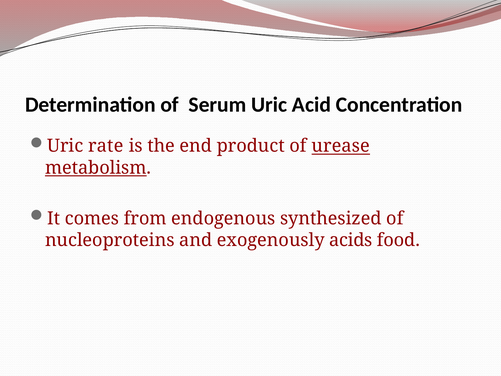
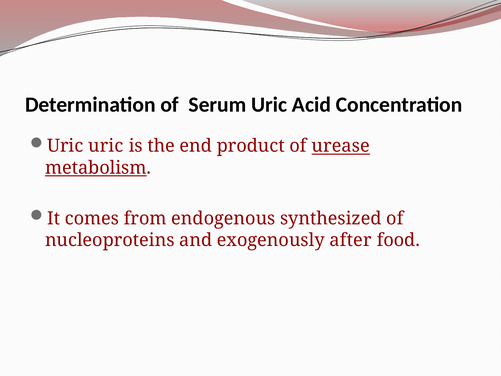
Uric rate: rate -> uric
acids: acids -> after
